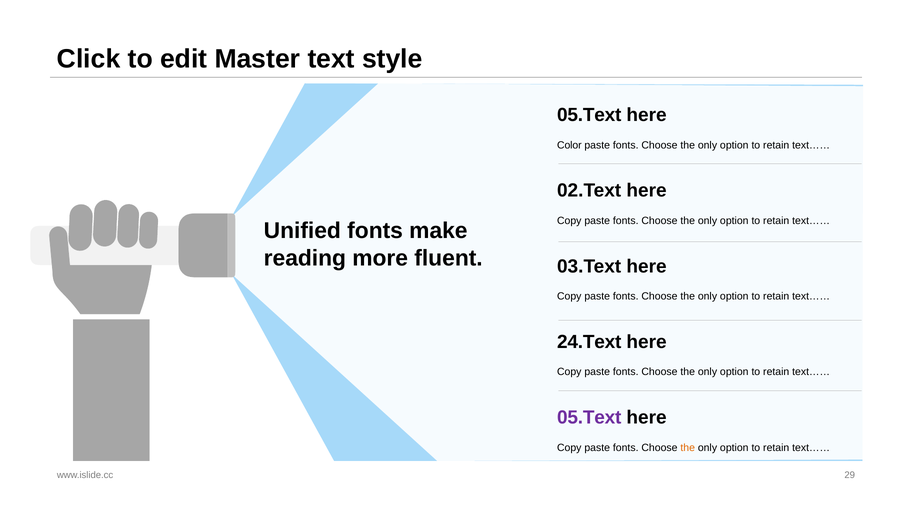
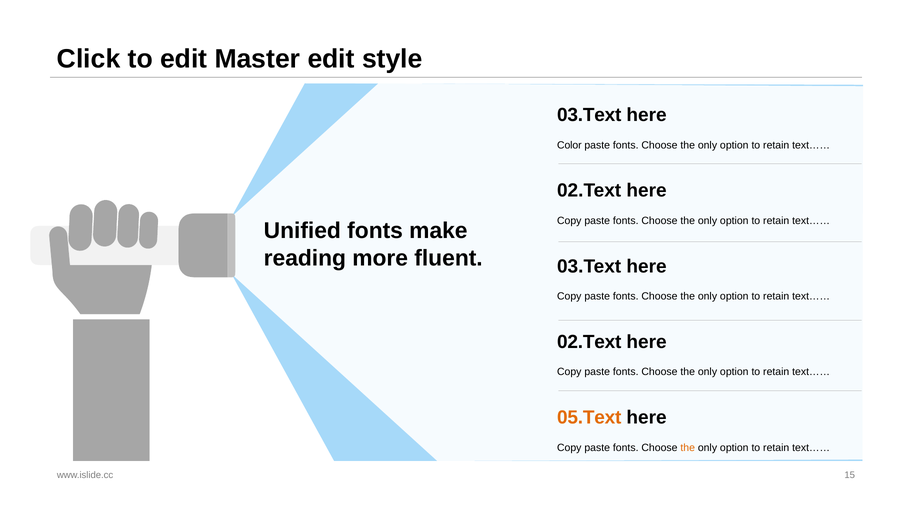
Master text: text -> edit
05.Text at (589, 115): 05.Text -> 03.Text
24.Text at (589, 342): 24.Text -> 02.Text
05.Text at (589, 418) colour: purple -> orange
29: 29 -> 15
